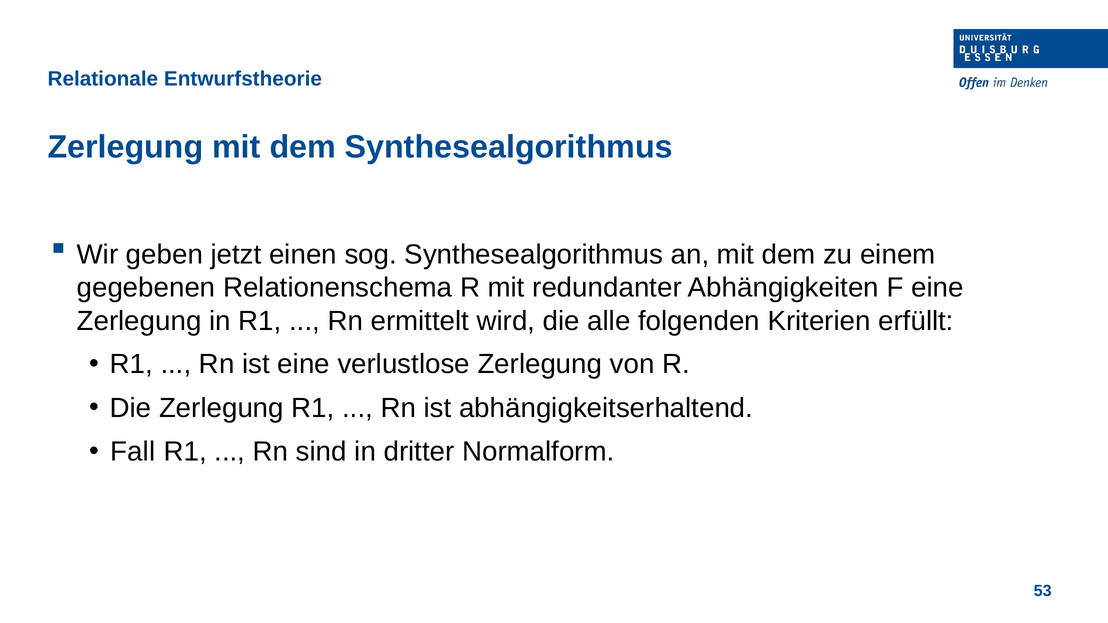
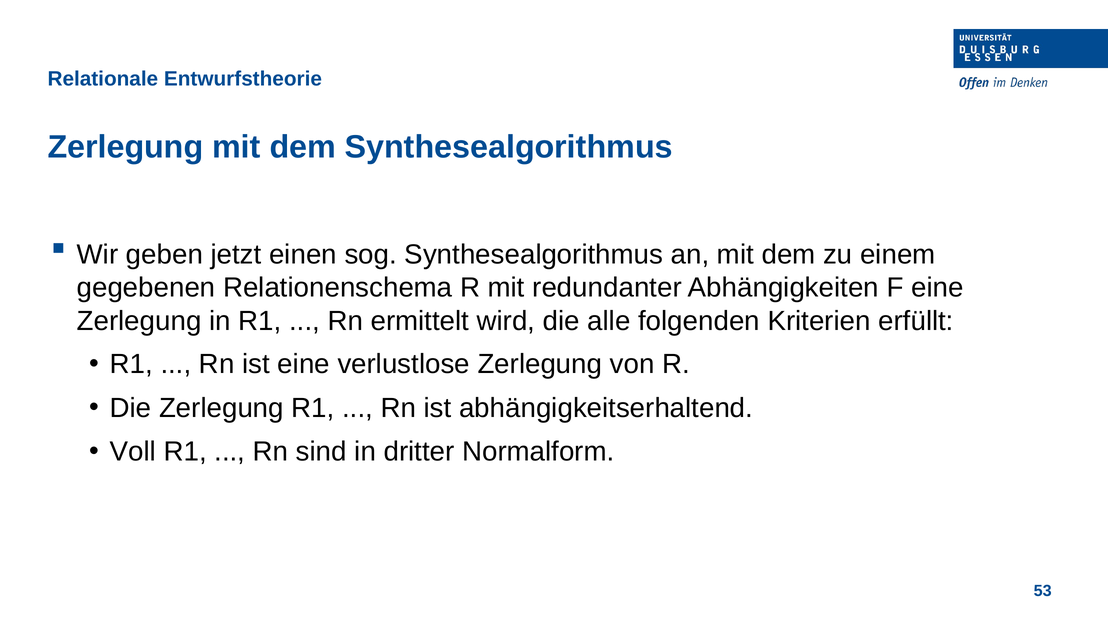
Fall: Fall -> Voll
